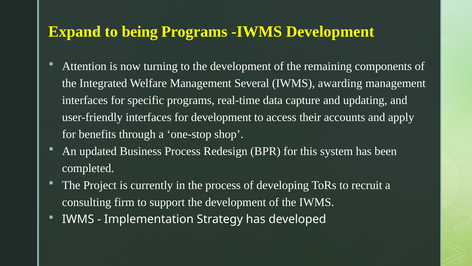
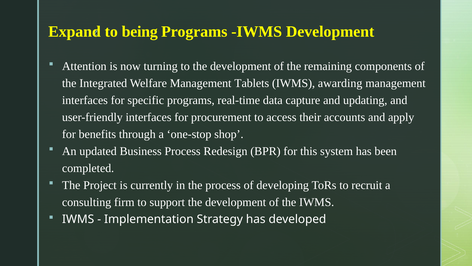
Several: Several -> Tablets
for development: development -> procurement
